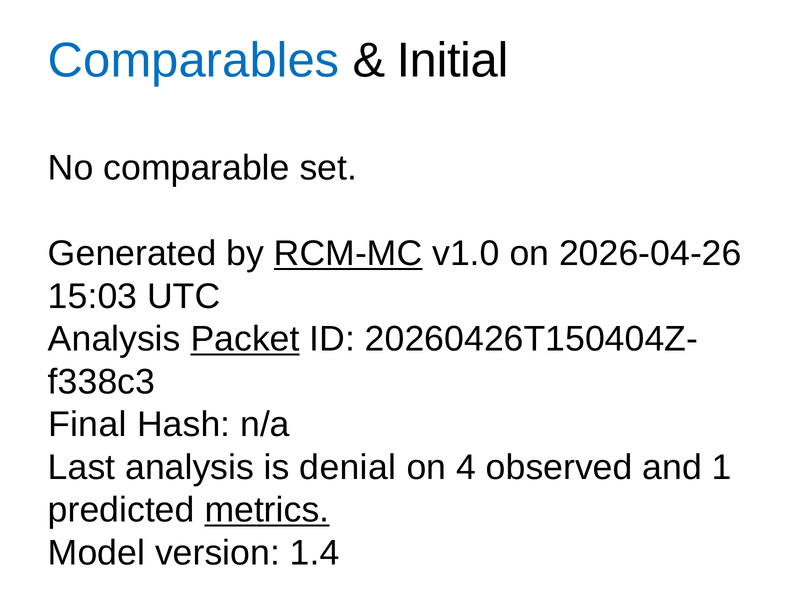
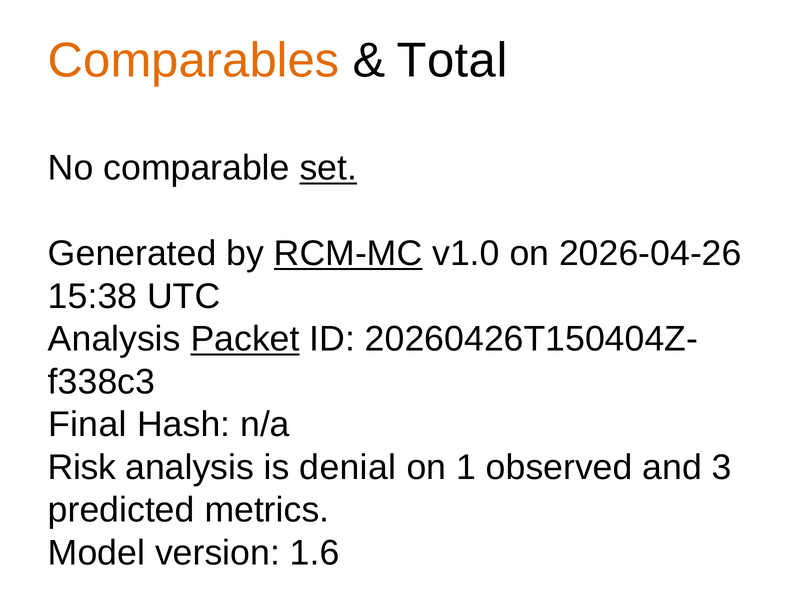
Comparables colour: blue -> orange
Initial: Initial -> Total
set underline: none -> present
15:03: 15:03 -> 15:38
Last: Last -> Risk
4: 4 -> 1
1: 1 -> 3
metrics underline: present -> none
1.4: 1.4 -> 1.6
